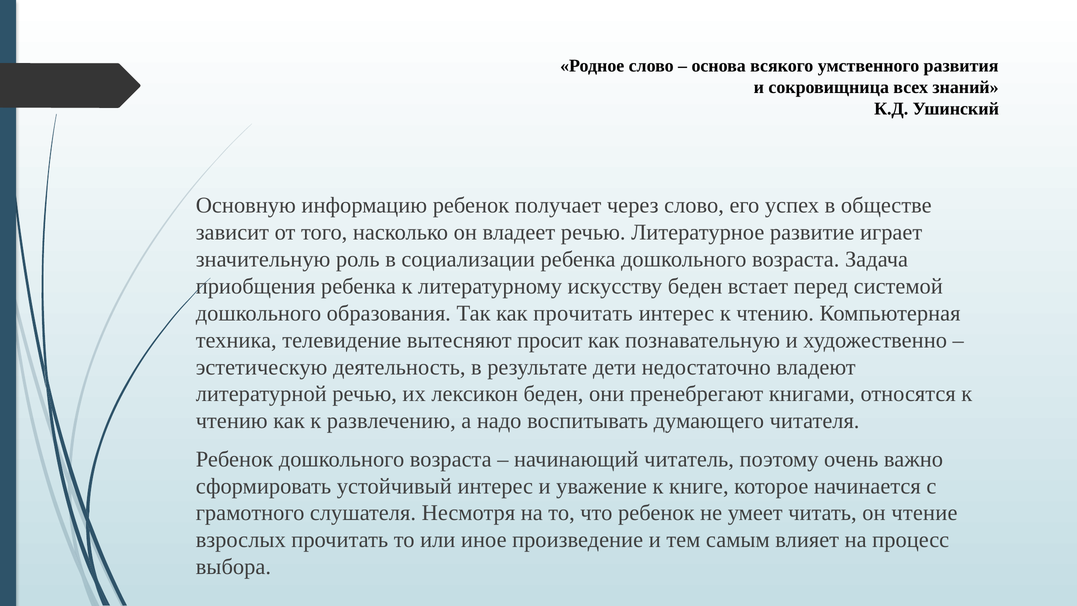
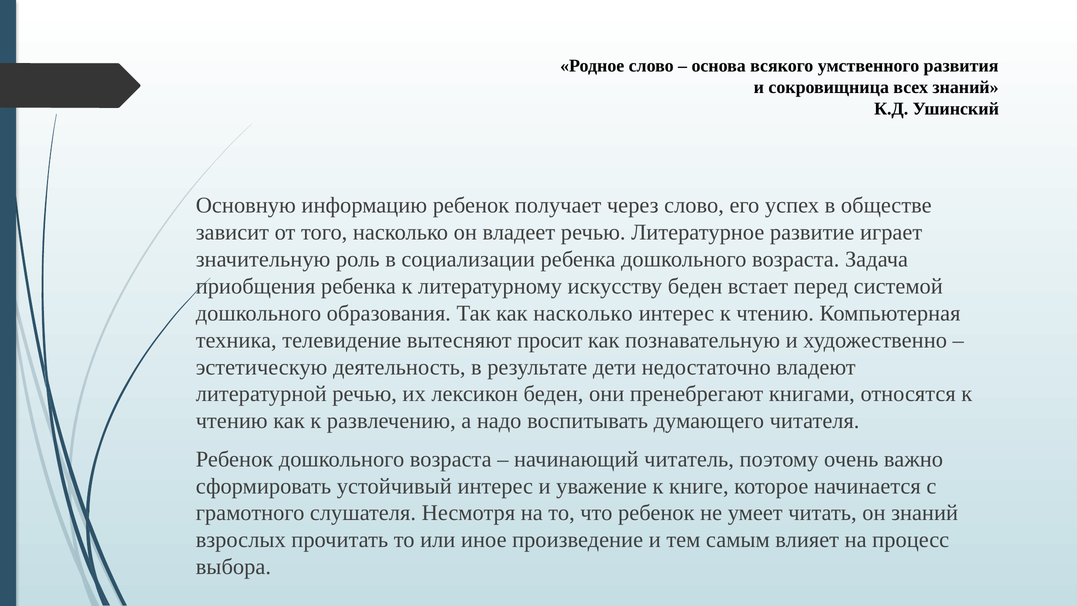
как прочитать: прочитать -> насколько
он чтение: чтение -> знаний
